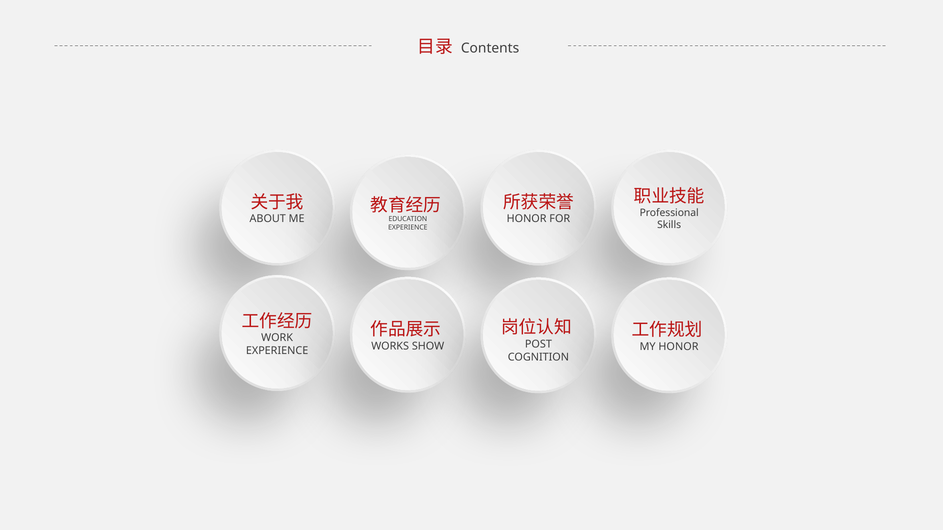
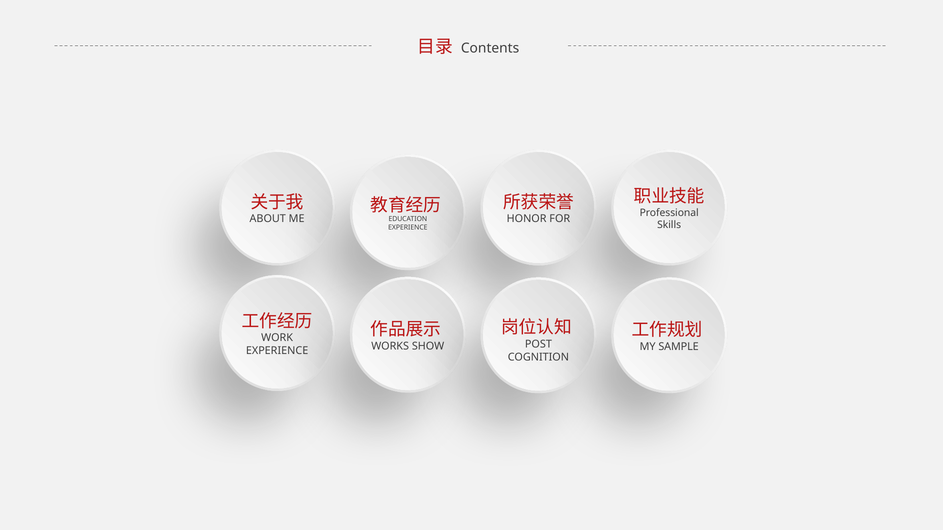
HONOR at (678, 347): HONOR -> SAMPLE
